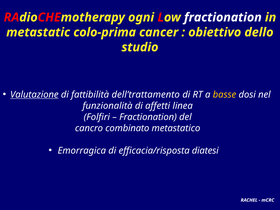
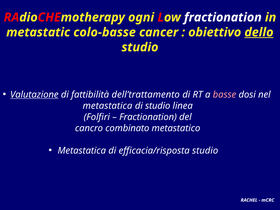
colo-prima: colo-prima -> colo-basse
dello underline: none -> present
basse colour: yellow -> pink
funzionalità at (108, 106): funzionalità -> metastatica
di affetti: affetti -> studio
Emorragica at (82, 151): Emorragica -> Metastatica
efficacia/risposta diatesi: diatesi -> studio
